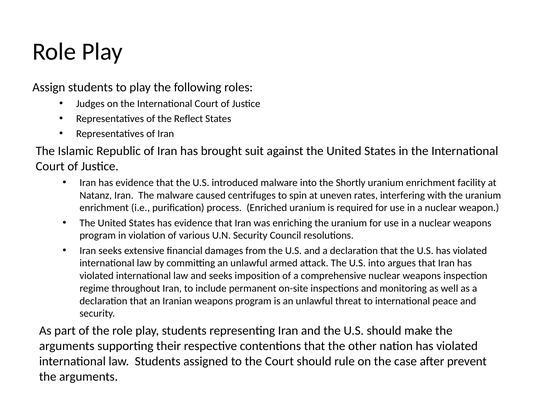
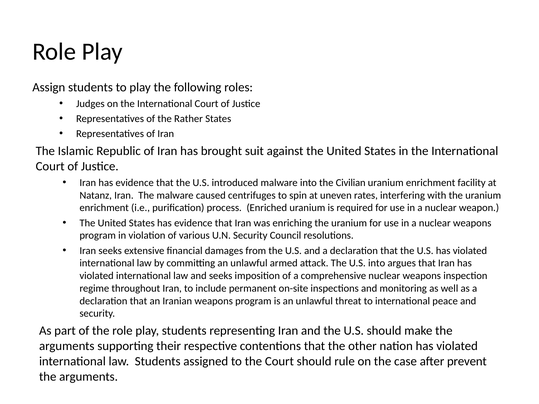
Reflect: Reflect -> Rather
Shortly: Shortly -> Civilian
